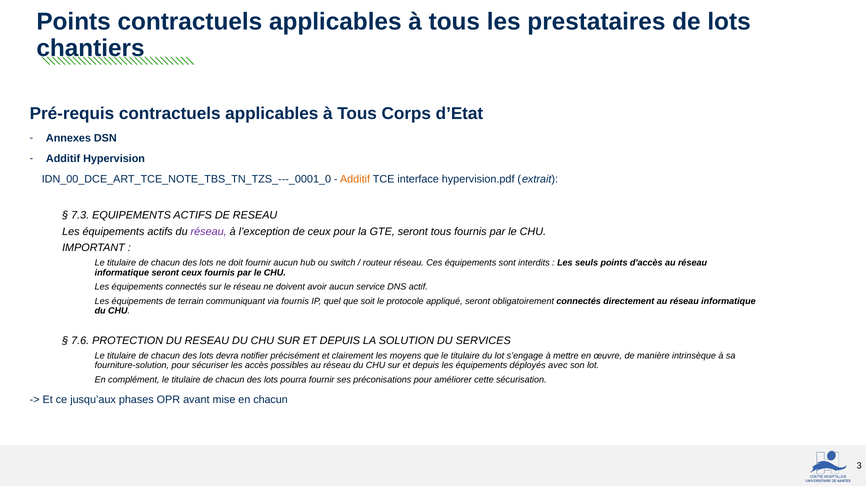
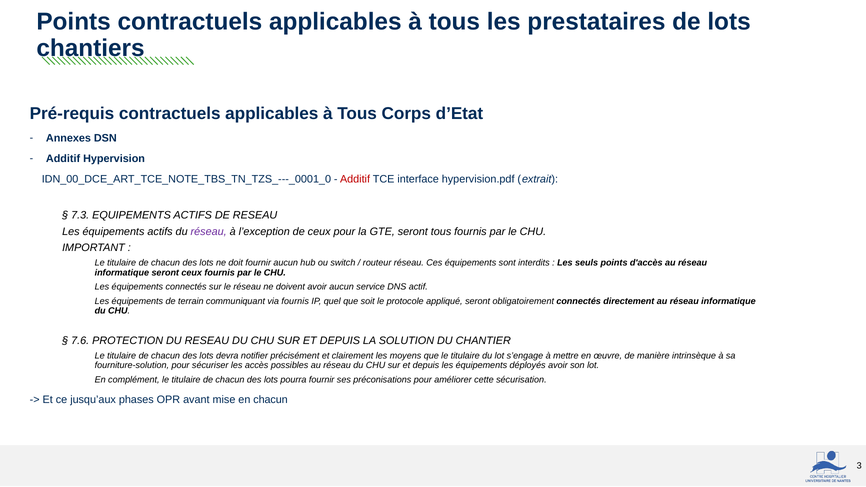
Additif at (355, 179) colour: orange -> red
SERVICES: SERVICES -> CHANTIER
déployés avec: avec -> avoir
